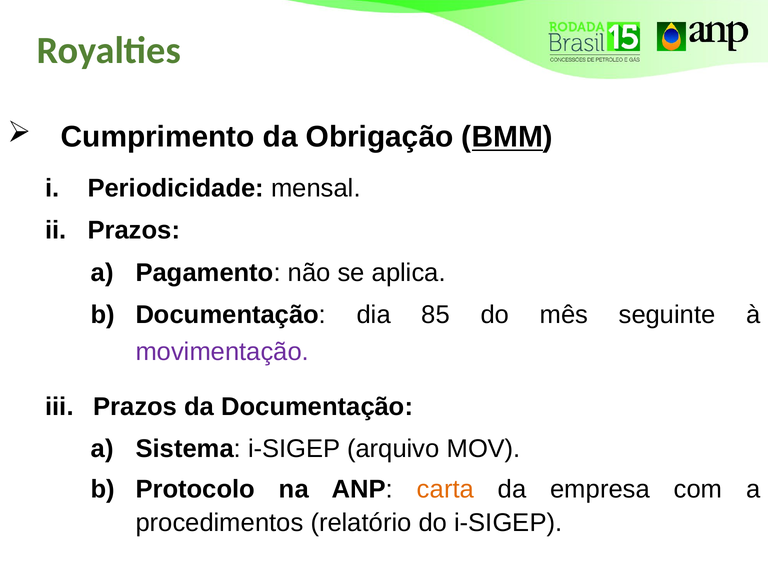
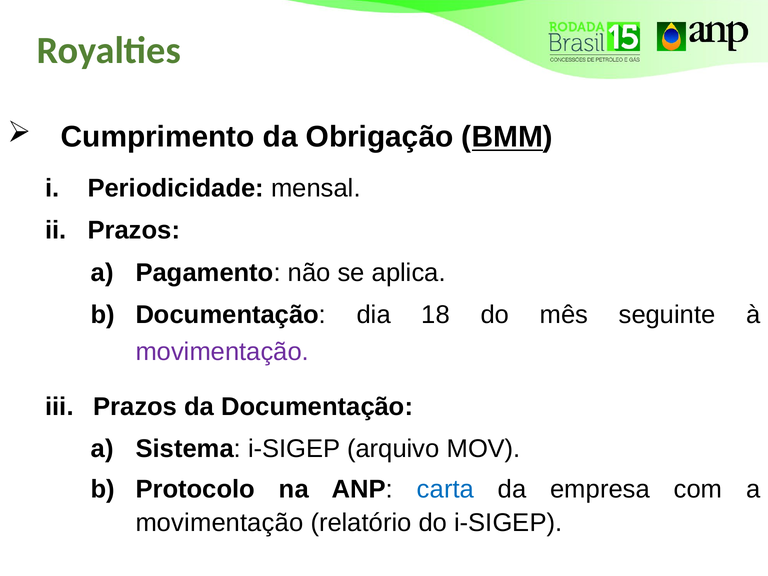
85: 85 -> 18
carta colour: orange -> blue
procedimentos at (219, 523): procedimentos -> movimentação
